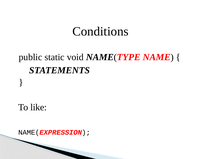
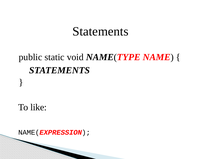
Conditions at (100, 31): Conditions -> Statements
